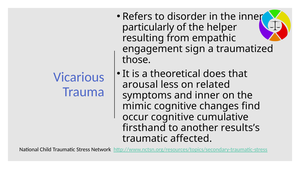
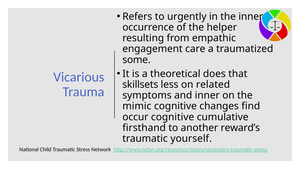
disorder: disorder -> urgently
particularly: particularly -> occurrence
sign: sign -> care
those: those -> some
arousal: arousal -> skillsets
results’s: results’s -> reward’s
affected: affected -> yourself
